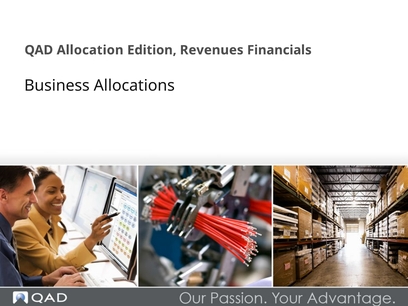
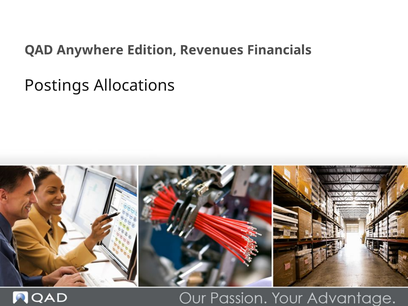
Allocation: Allocation -> Anywhere
Business: Business -> Postings
